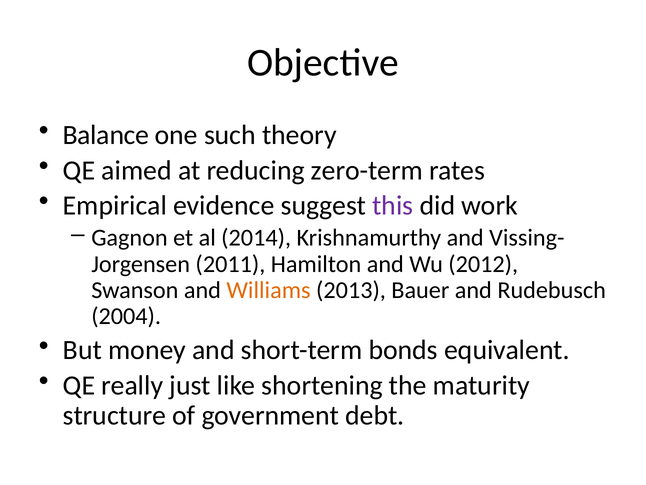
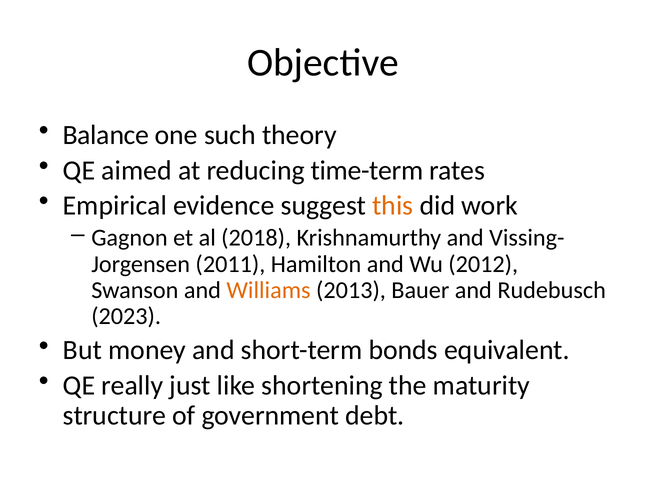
zero-term: zero-term -> time-term
this colour: purple -> orange
2014: 2014 -> 2018
2004: 2004 -> 2023
